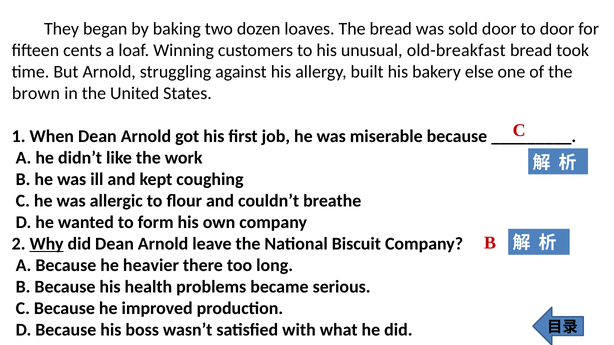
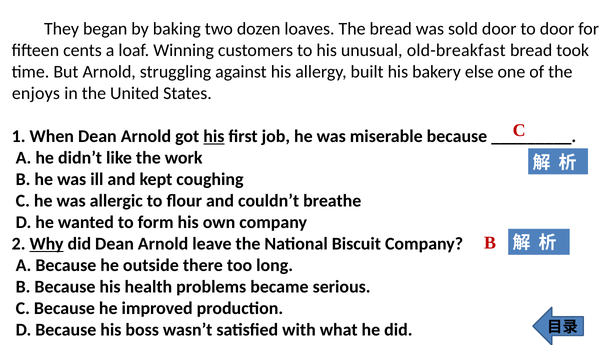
brown: brown -> enjoys
his at (214, 136) underline: none -> present
heavier: heavier -> outside
